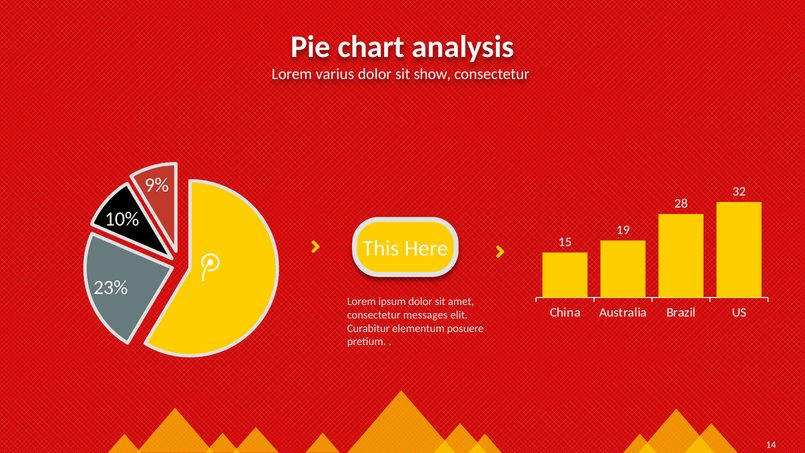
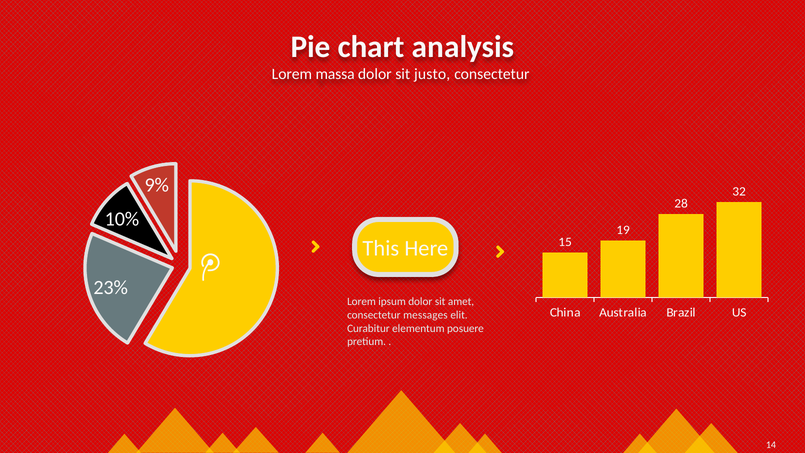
varius: varius -> massa
show: show -> justo
